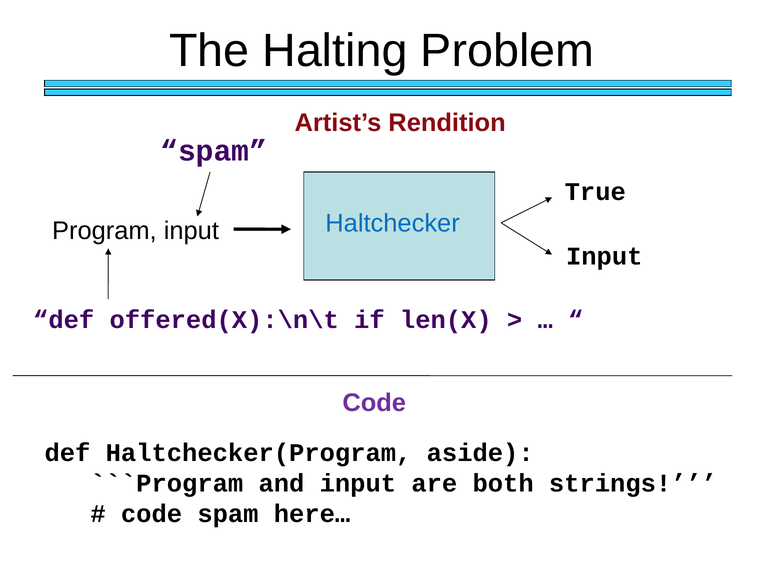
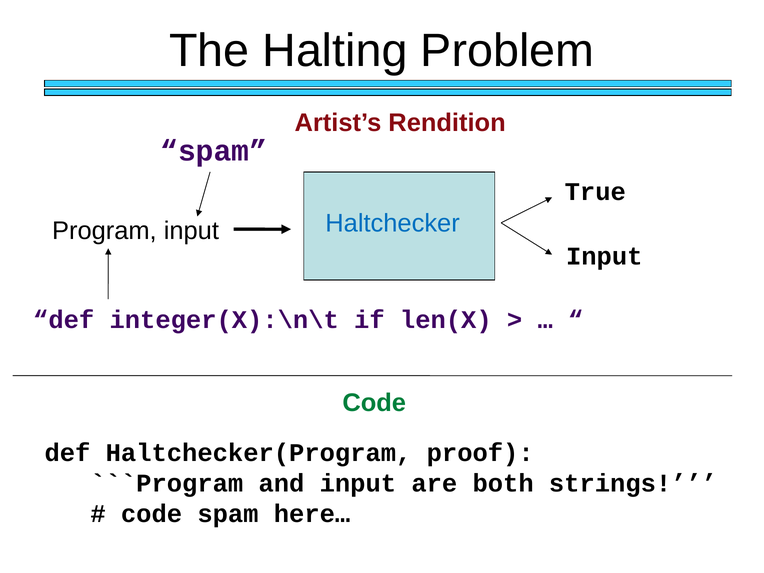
offered(X):\n\t: offered(X):\n\t -> integer(X):\n\t
Code at (374, 403) colour: purple -> green
aside: aside -> proof
